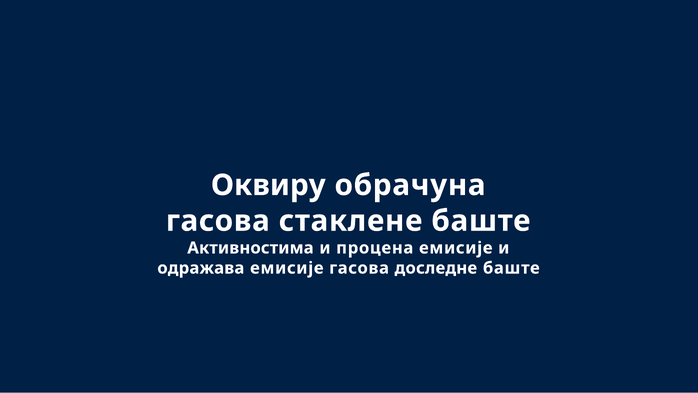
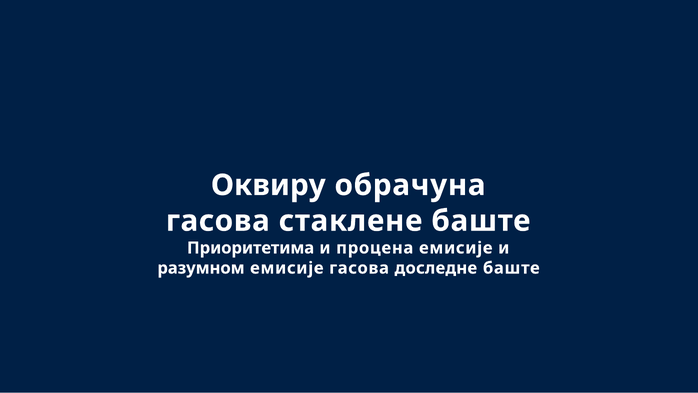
Активностима: Активностима -> Приоритетима
одражава: одражава -> разумном
